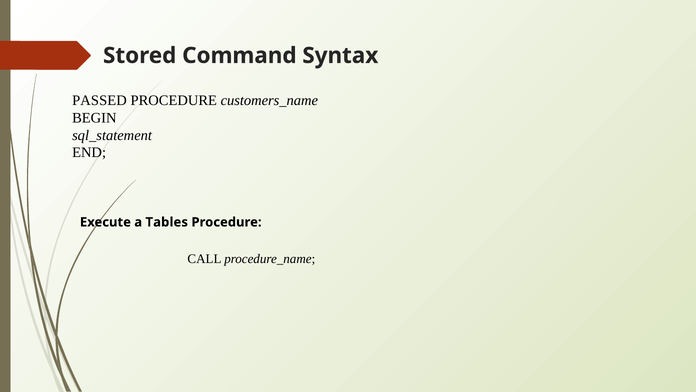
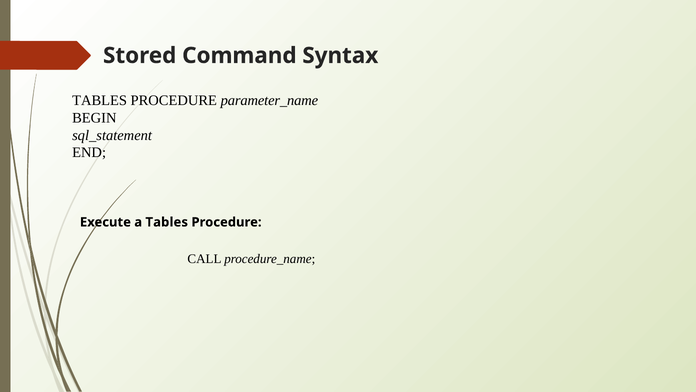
PASSED at (99, 100): PASSED -> TABLES
customers_name: customers_name -> parameter_name
